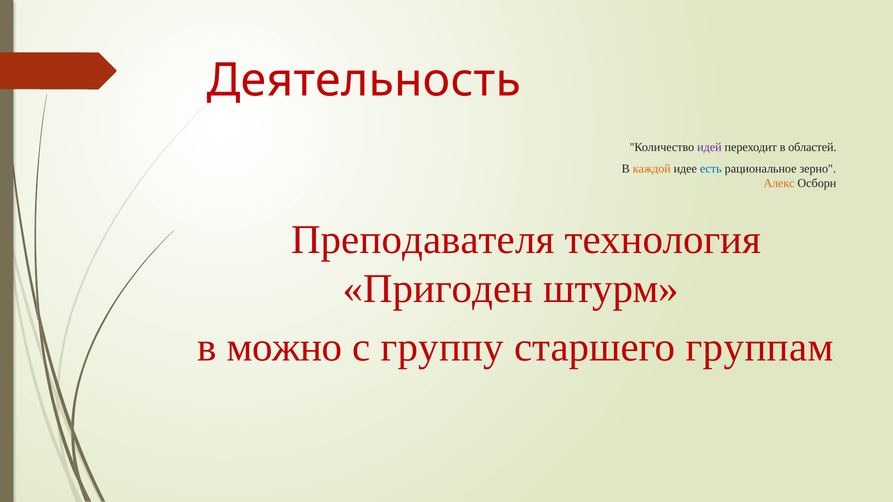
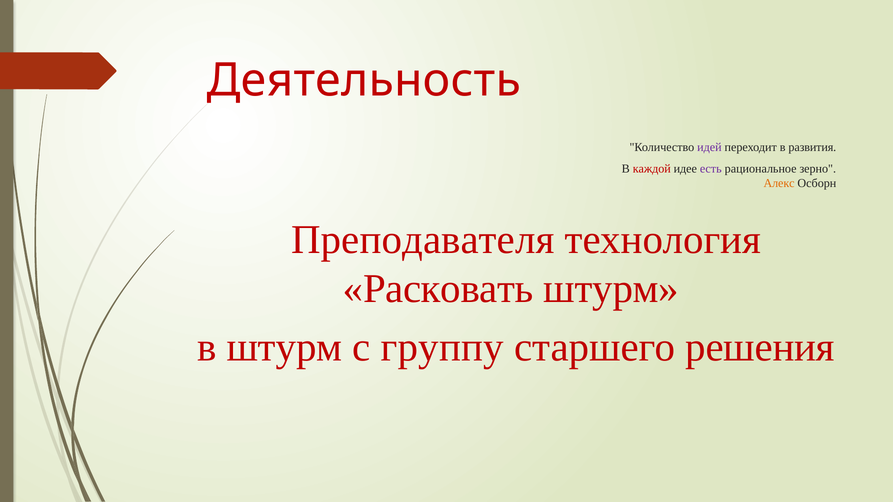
областей: областей -> развития
каждой colour: orange -> red
есть colour: blue -> purple
Пригоден: Пригоден -> Расковать
в можно: можно -> штурм
группам: группам -> решения
